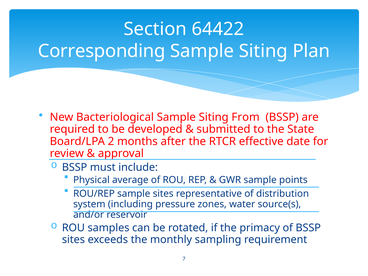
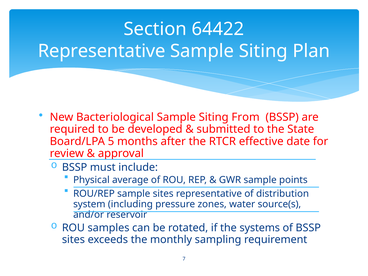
Corresponding at (102, 51): Corresponding -> Representative
2: 2 -> 5
primacy: primacy -> systems
